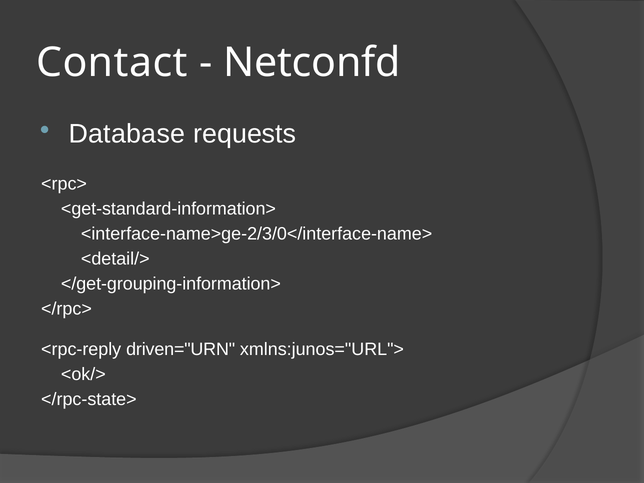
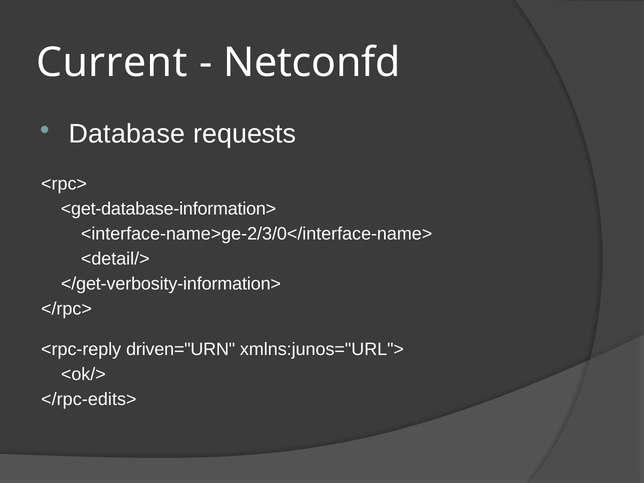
Contact: Contact -> Current
<get-standard-information>: <get-standard-information> -> <get-database-information>
</get-grouping-information>: </get-grouping-information> -> </get-verbosity-information>
</rpc-state>: </rpc-state> -> </rpc-edits>
